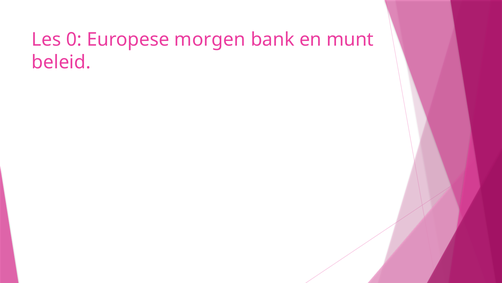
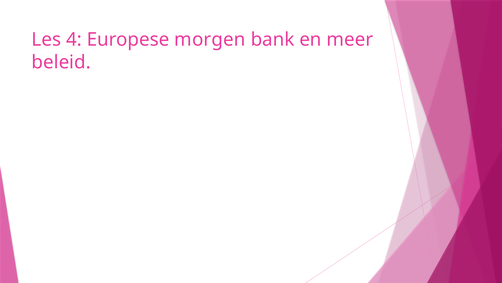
0: 0 -> 4
munt: munt -> meer
